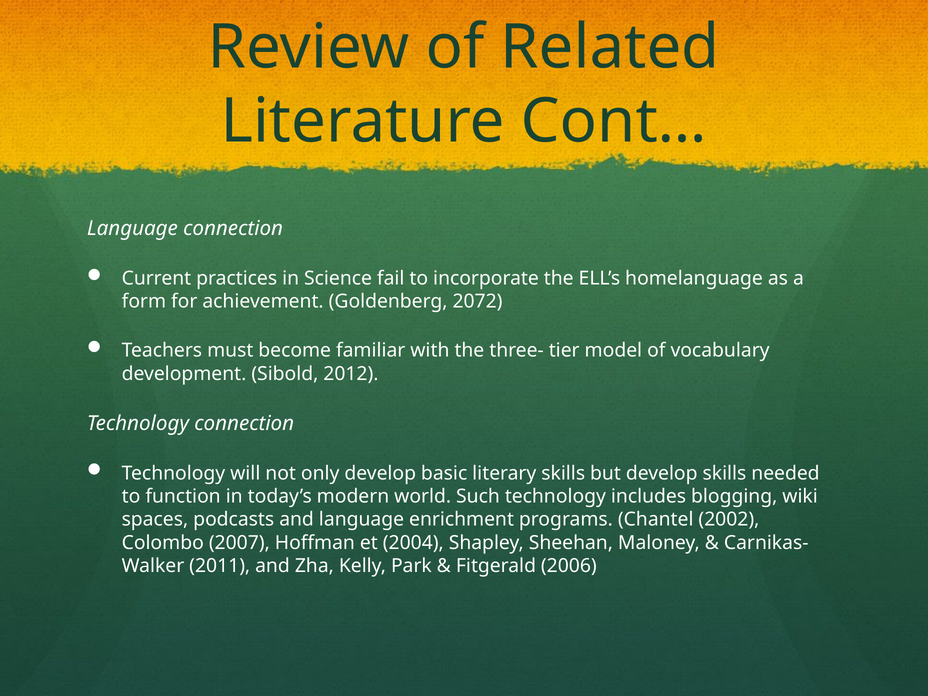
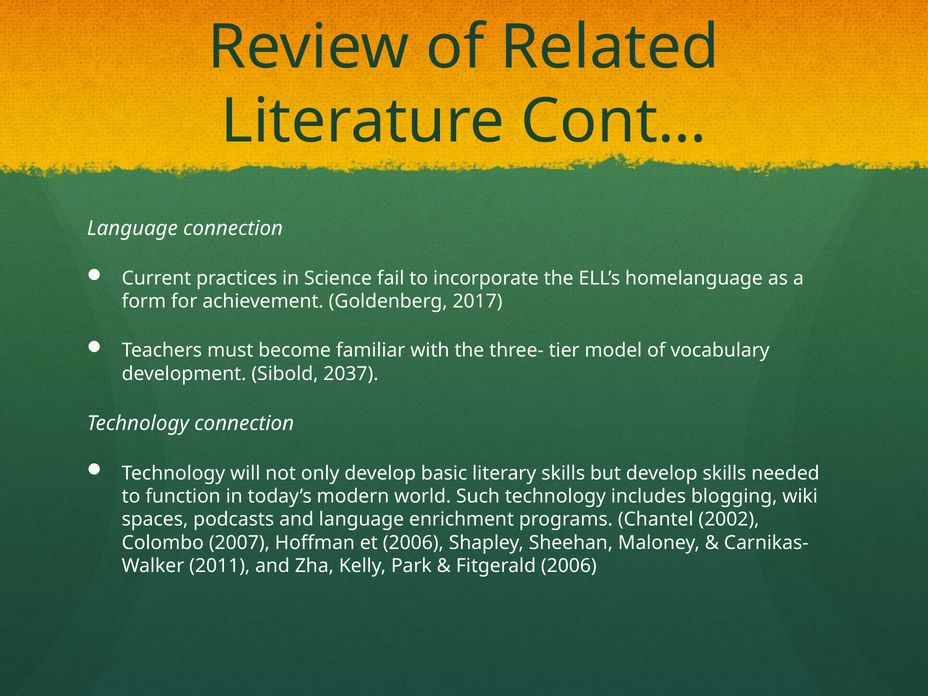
2072: 2072 -> 2017
2012: 2012 -> 2037
et 2004: 2004 -> 2006
